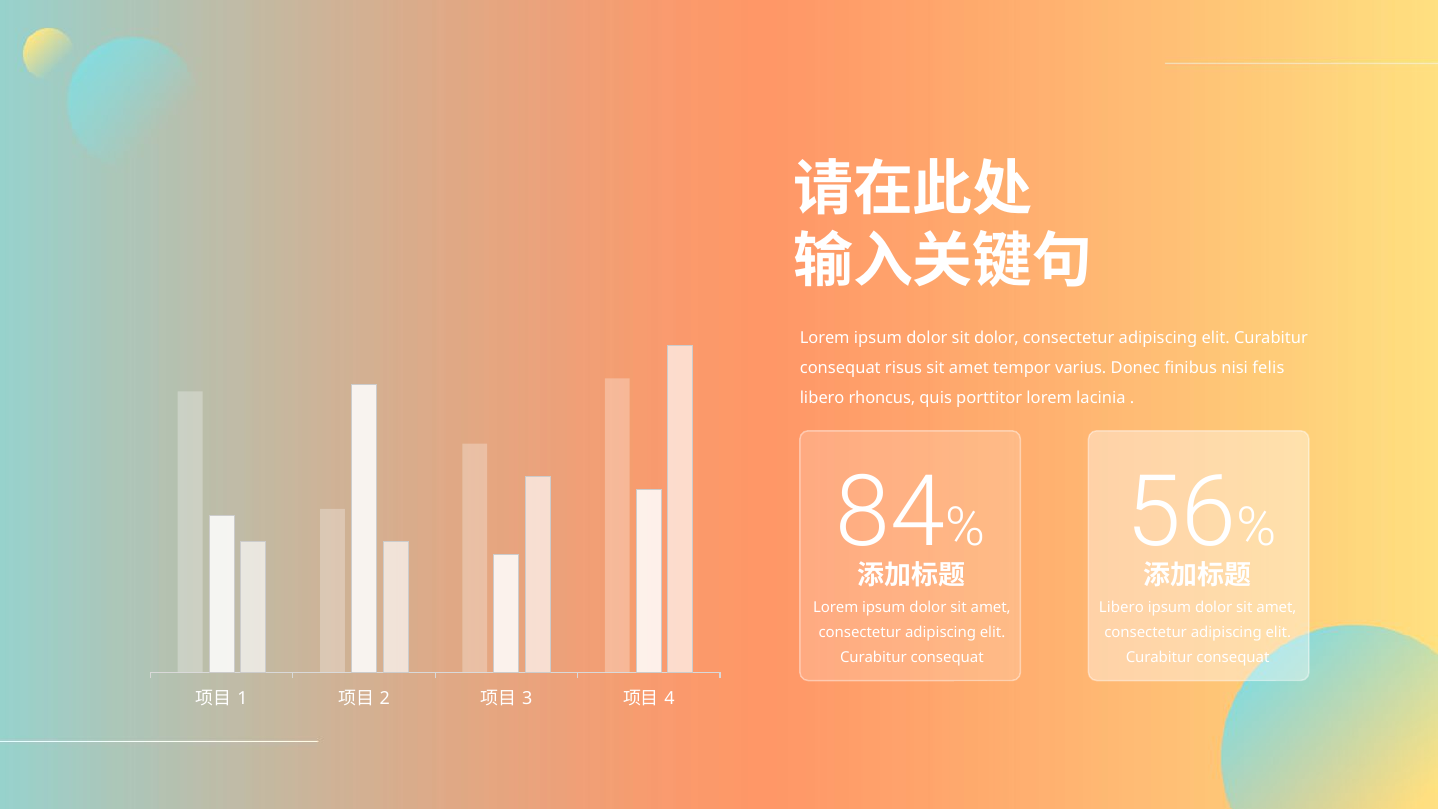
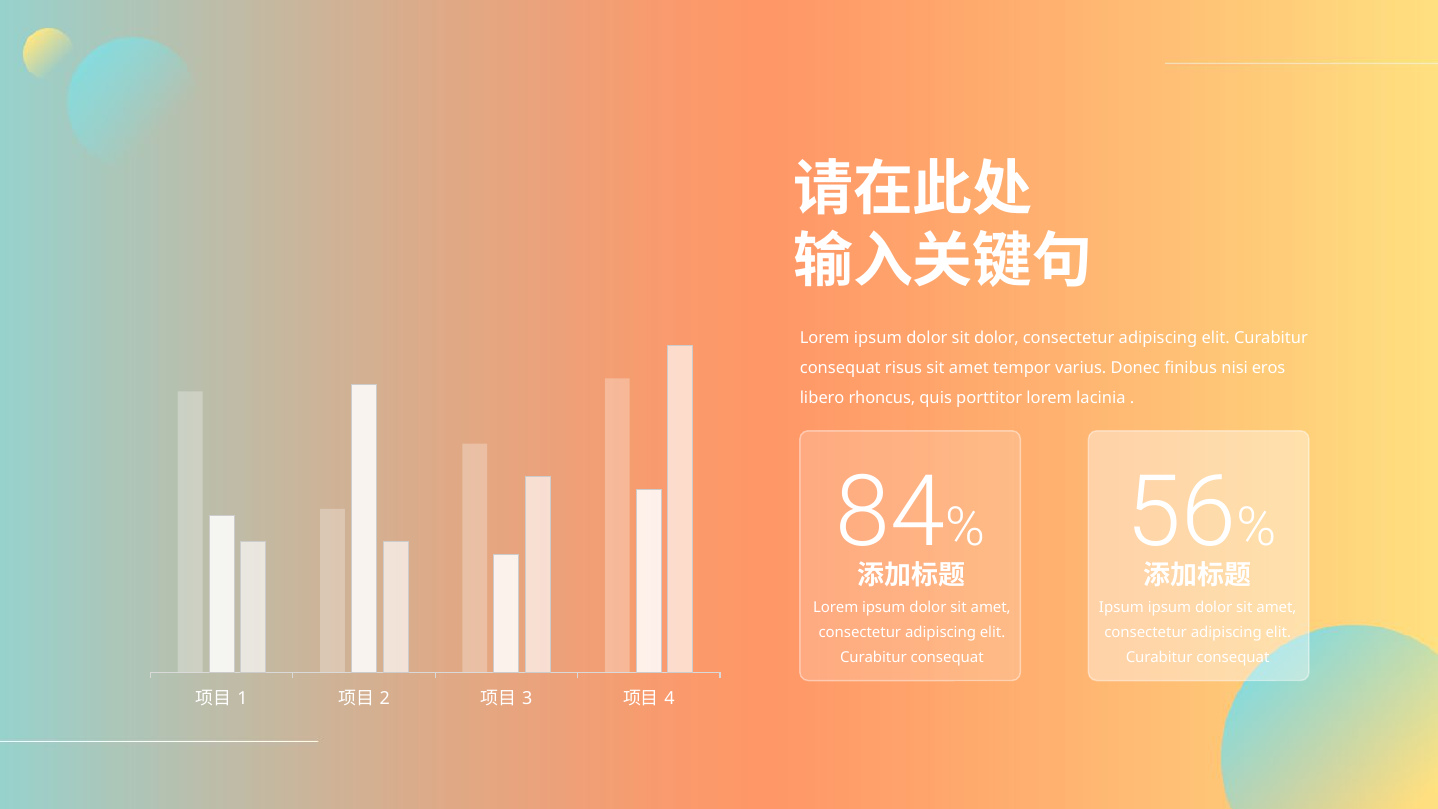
felis: felis -> eros
Libero at (1121, 608): Libero -> Ipsum
